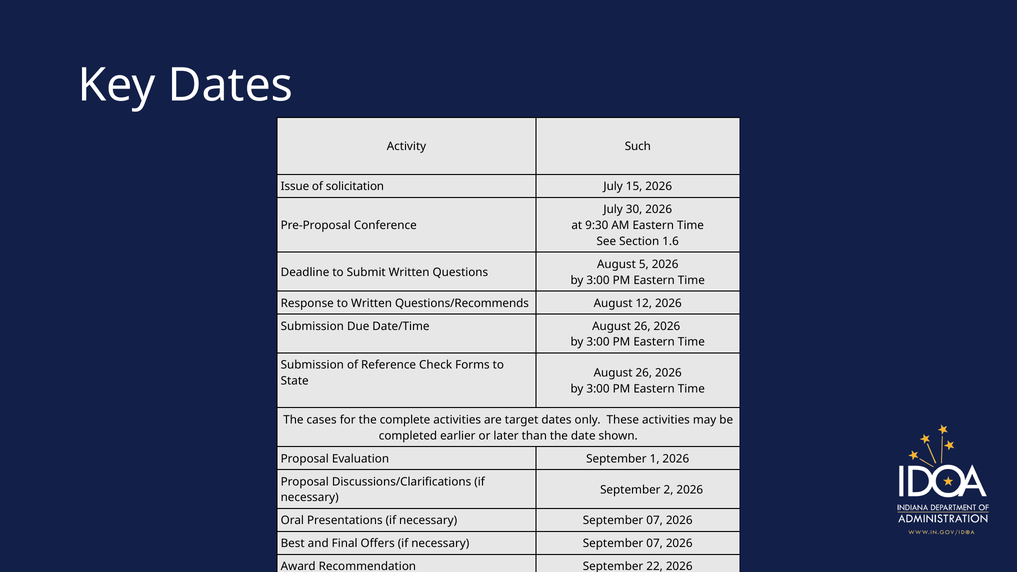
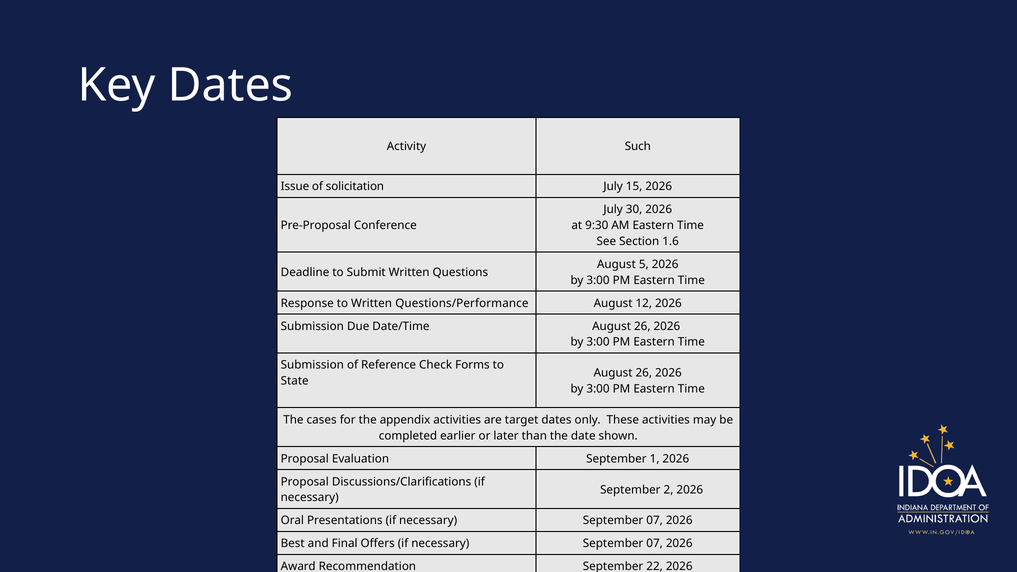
Questions/Recommends: Questions/Recommends -> Questions/Performance
complete: complete -> appendix
